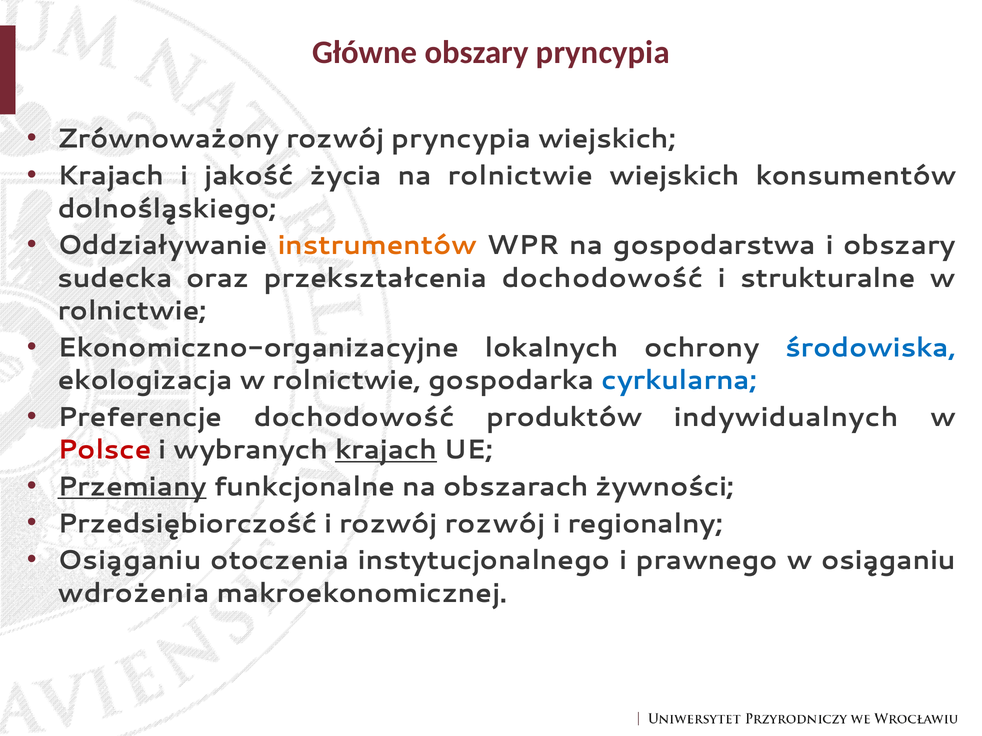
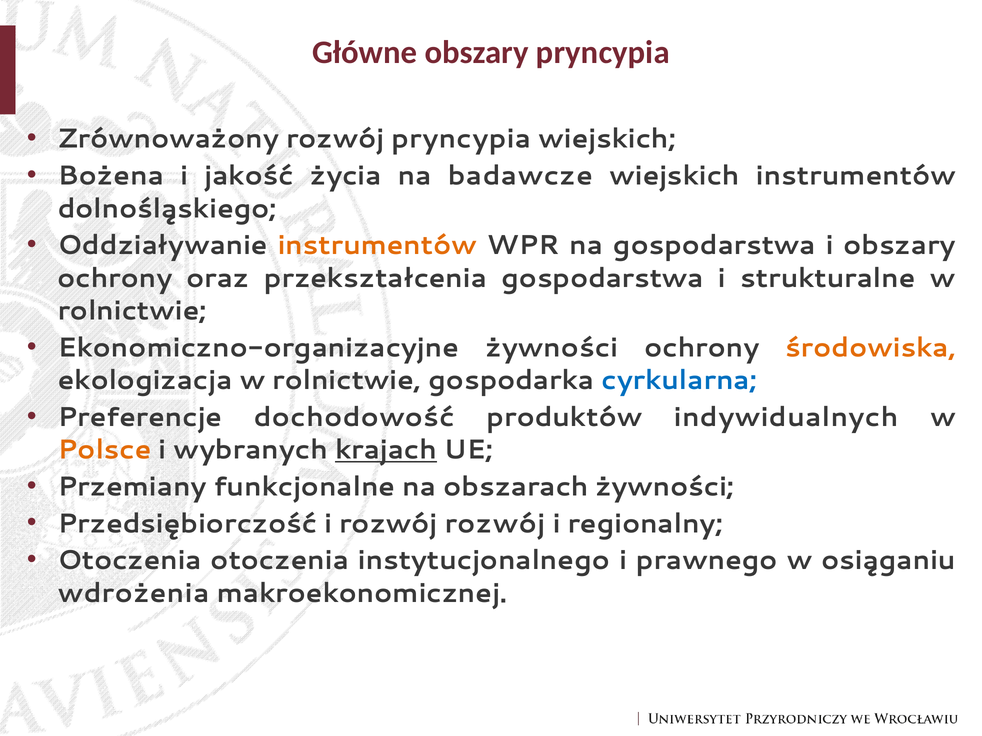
Krajach at (111, 176): Krajach -> Bożena
na rolnictwie: rolnictwie -> badawcze
wiejskich konsumentów: konsumentów -> instrumentów
sudecka at (115, 278): sudecka -> ochrony
przekształcenia dochodowość: dochodowość -> gospodarstwa
Ekonomiczno-organizacyjne lokalnych: lokalnych -> żywności
środowiska colour: blue -> orange
Polsce colour: red -> orange
Przemiany underline: present -> none
Osiąganiu at (130, 561): Osiąganiu -> Otoczenia
